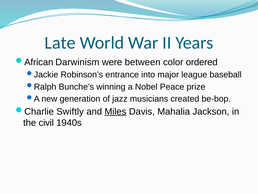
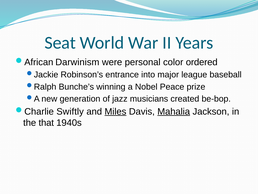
Late: Late -> Seat
between: between -> personal
Mahalia underline: none -> present
civil: civil -> that
